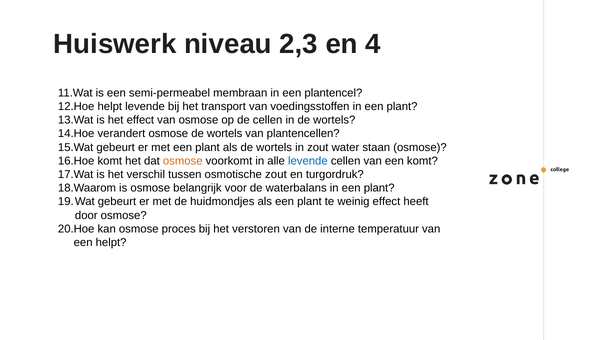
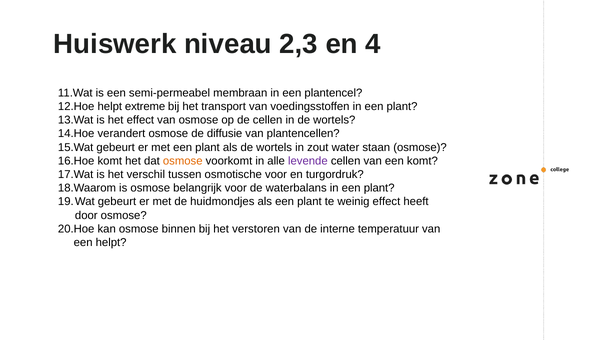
helpt levende: levende -> extreme
osmose de wortels: wortels -> diffusie
levende at (308, 161) colour: blue -> purple
osmotische zout: zout -> voor
proces: proces -> binnen
